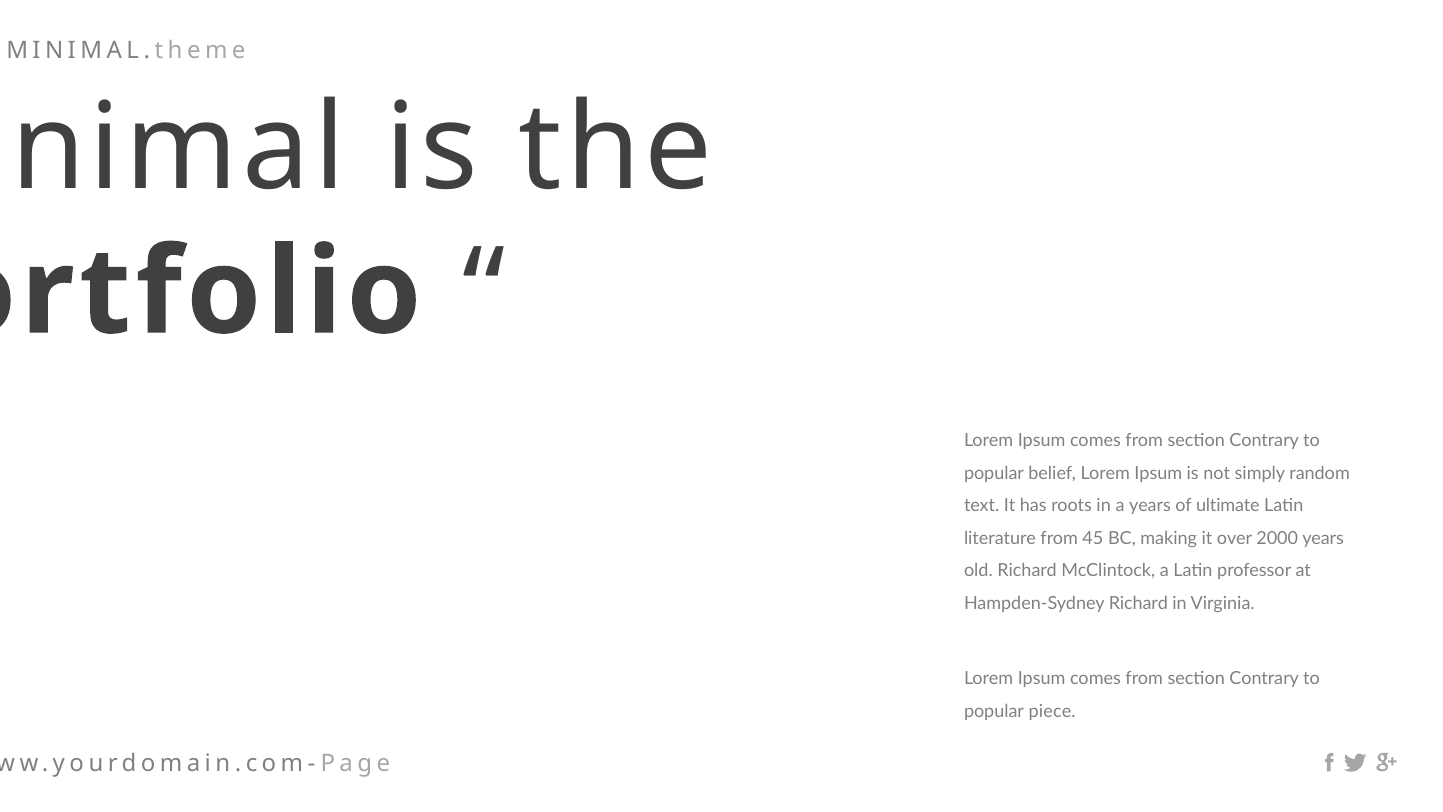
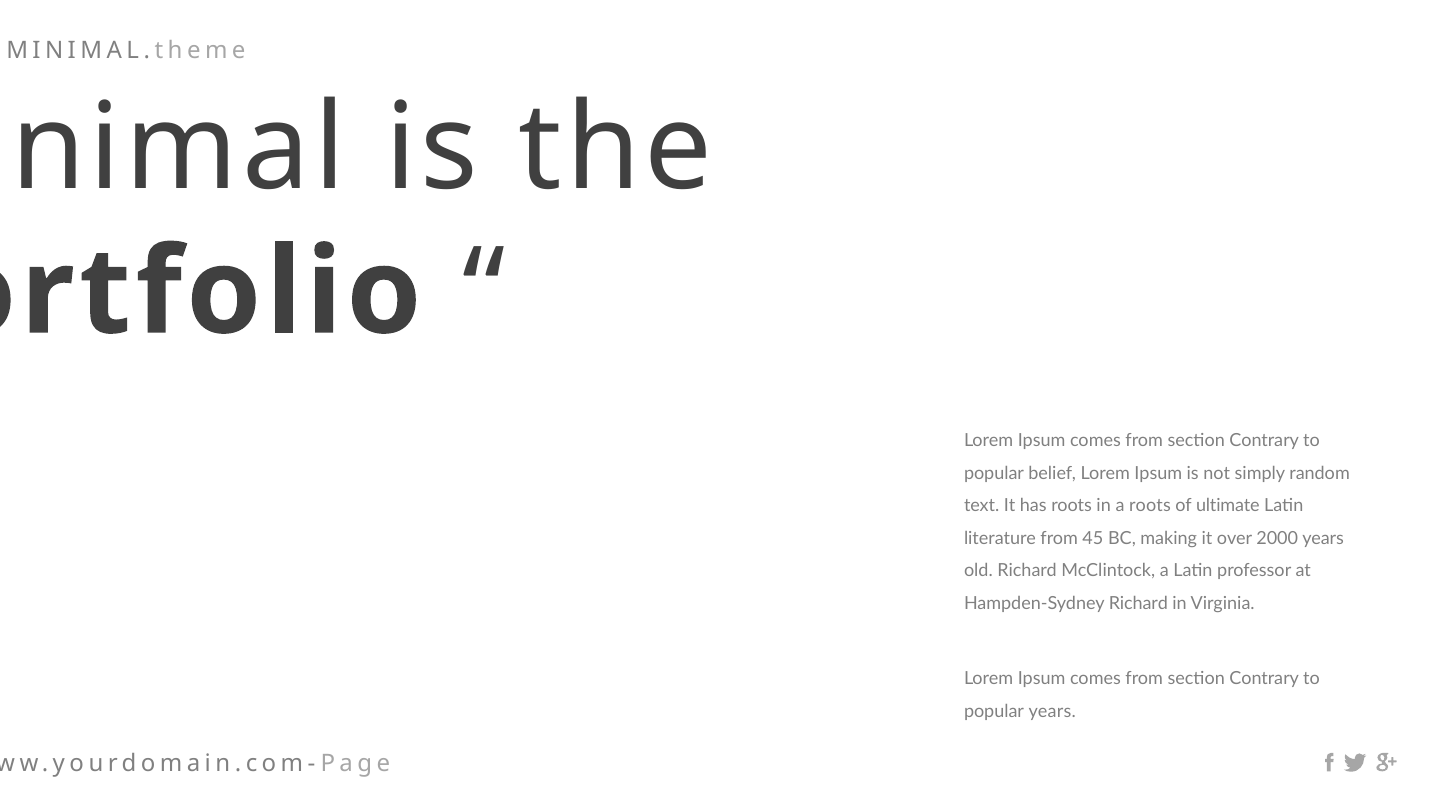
a years: years -> roots
popular piece: piece -> years
